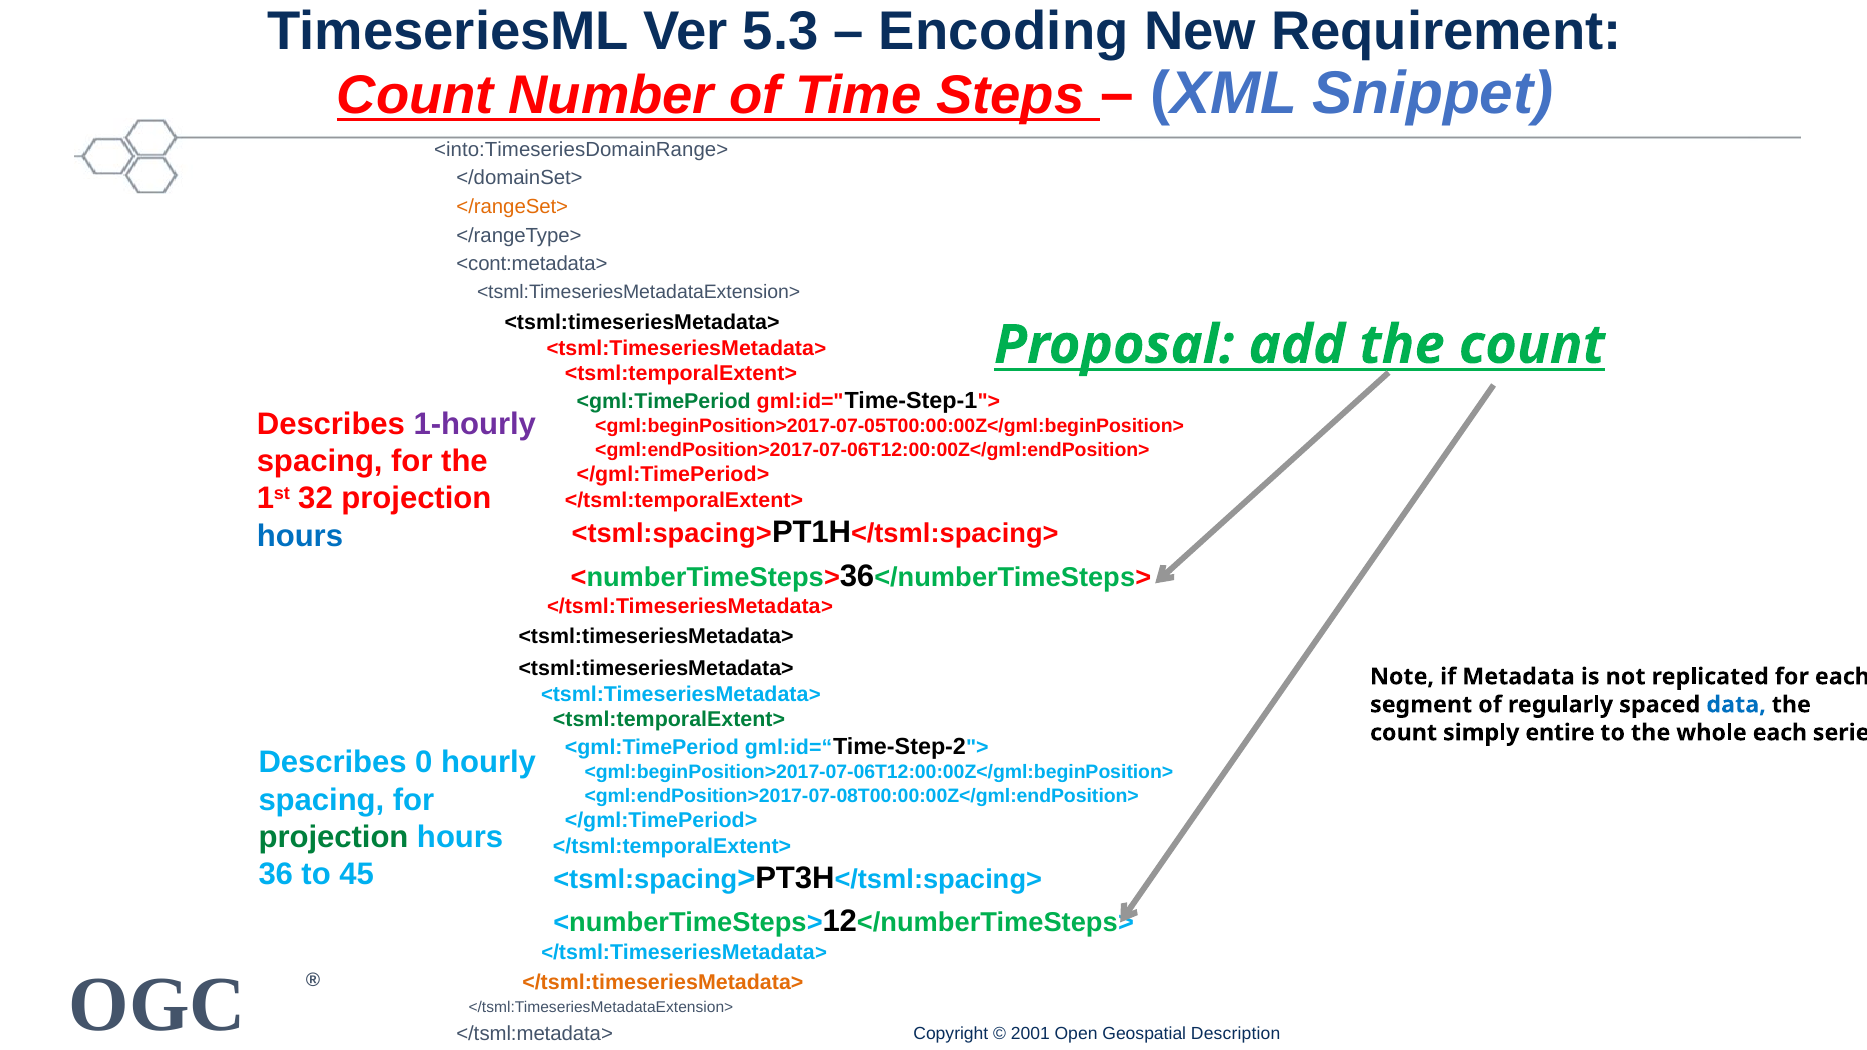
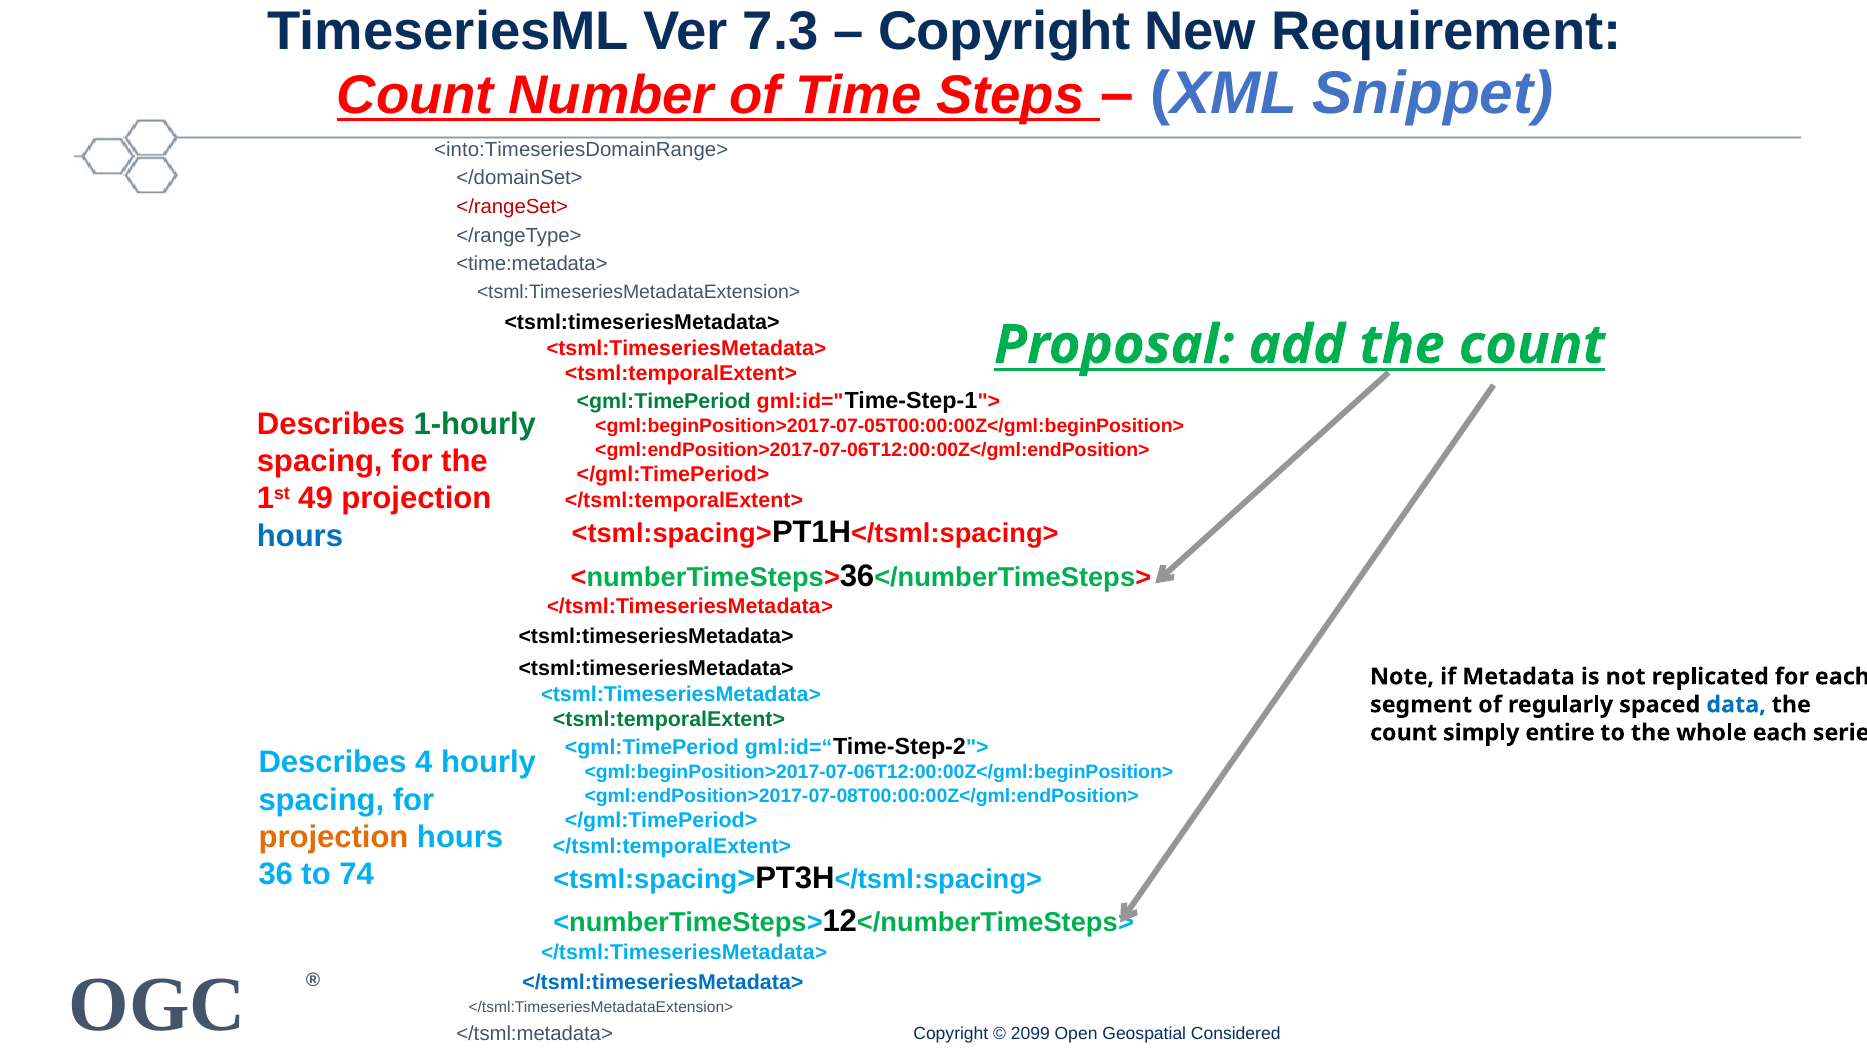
5.3: 5.3 -> 7.3
Encoding at (1004, 32): Encoding -> Copyright
</rangeSet> colour: orange -> red
<cont:metadata>: <cont:metadata> -> <time:metadata>
1-hourly colour: purple -> green
32: 32 -> 49
0: 0 -> 4
projection at (334, 837) colour: green -> orange
45: 45 -> 74
</tsml:timeseriesMetadata> at (663, 983) colour: orange -> blue
2001: 2001 -> 2099
Description: Description -> Considered
